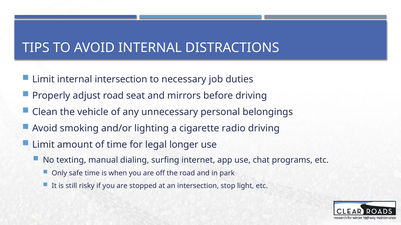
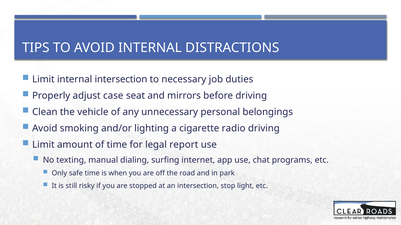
adjust road: road -> case
longer: longer -> report
